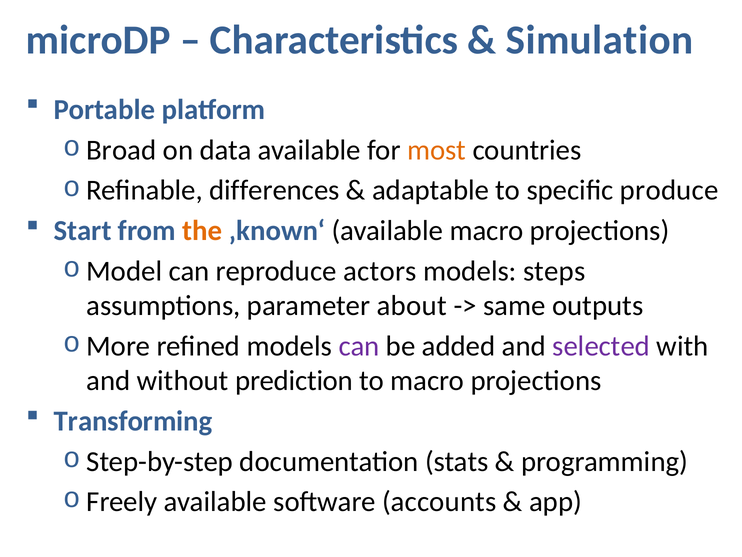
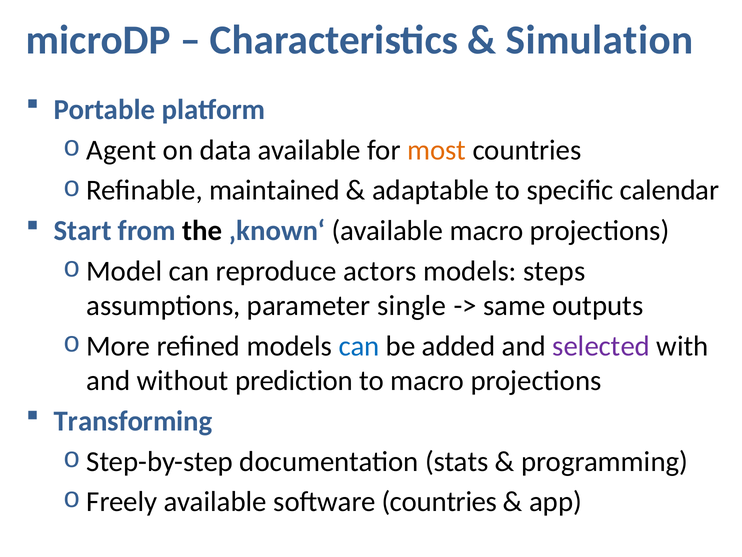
Broad: Broad -> Agent
differences: differences -> maintained
produce: produce -> calendar
the colour: orange -> black
about: about -> single
can at (359, 346) colour: purple -> blue
software accounts: accounts -> countries
